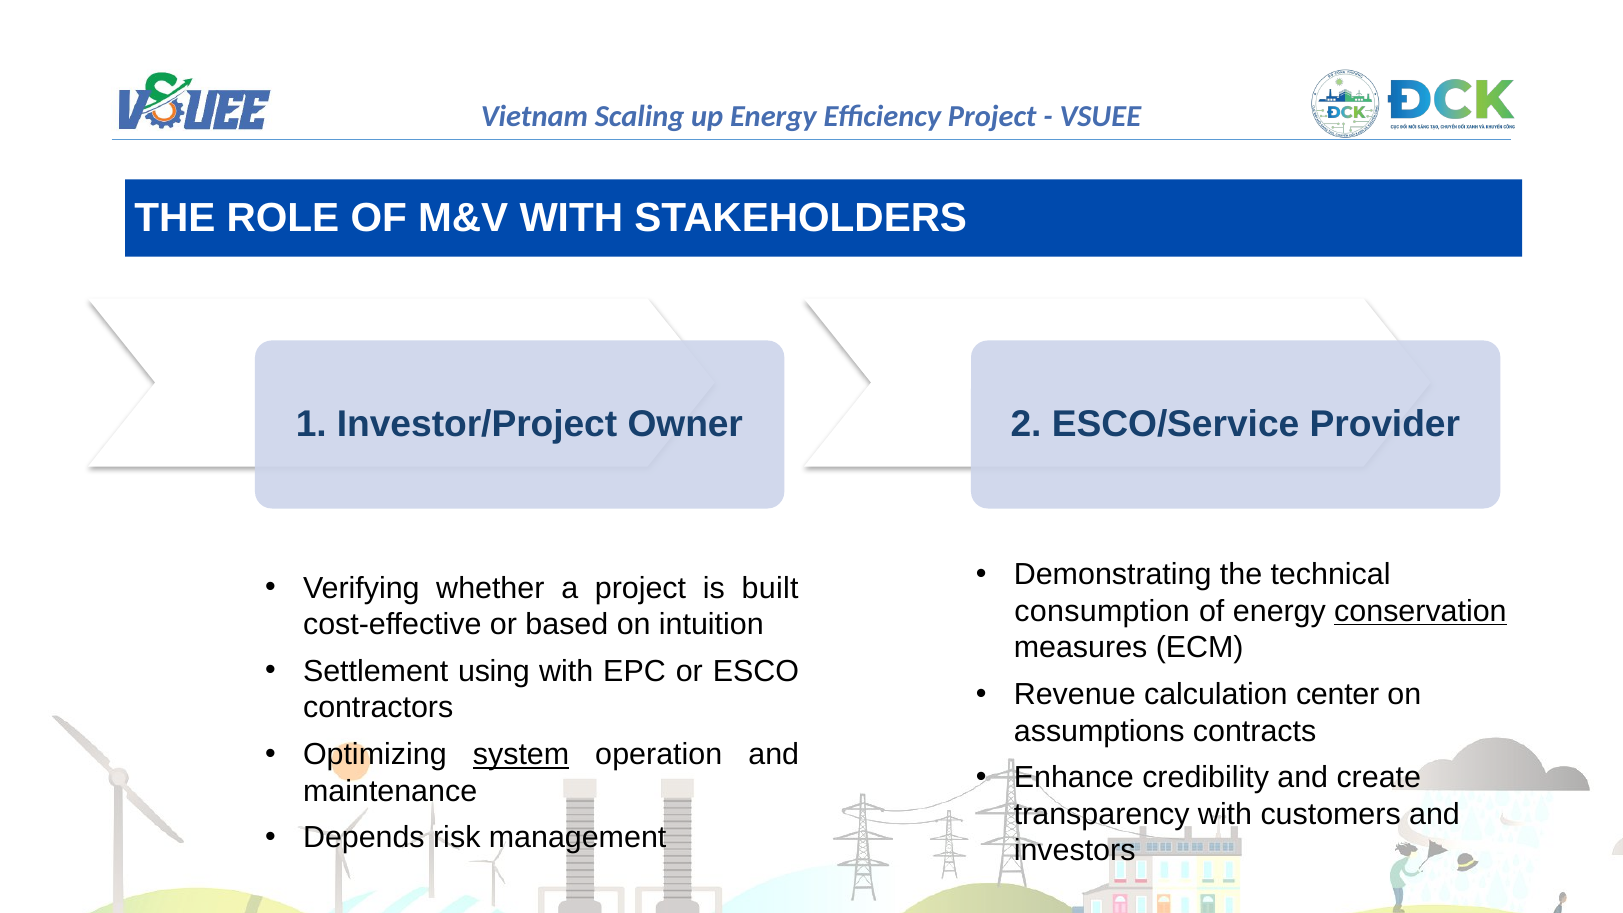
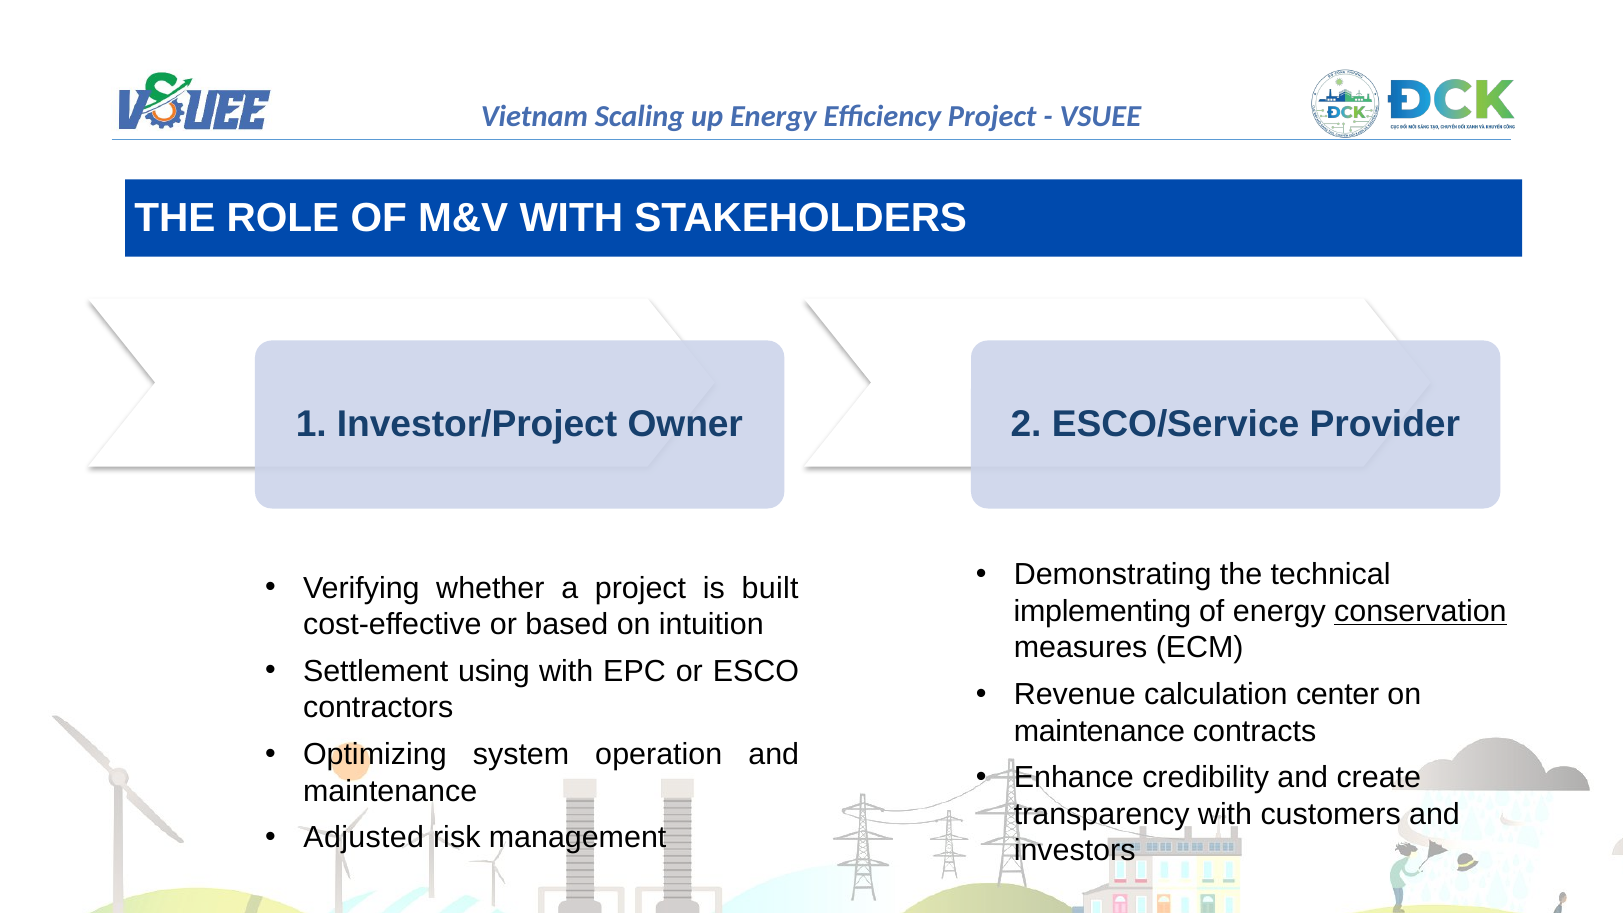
consumption: consumption -> implementing
assumptions at (1099, 731): assumptions -> maintenance
system underline: present -> none
Depends: Depends -> Adjusted
